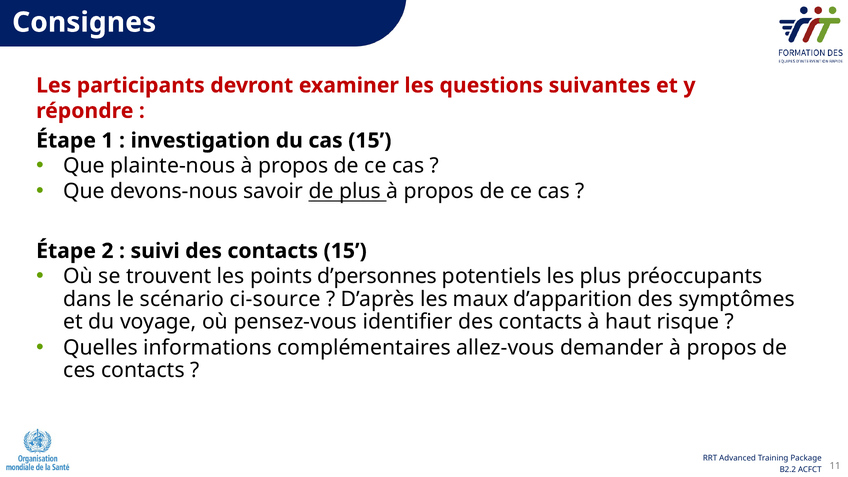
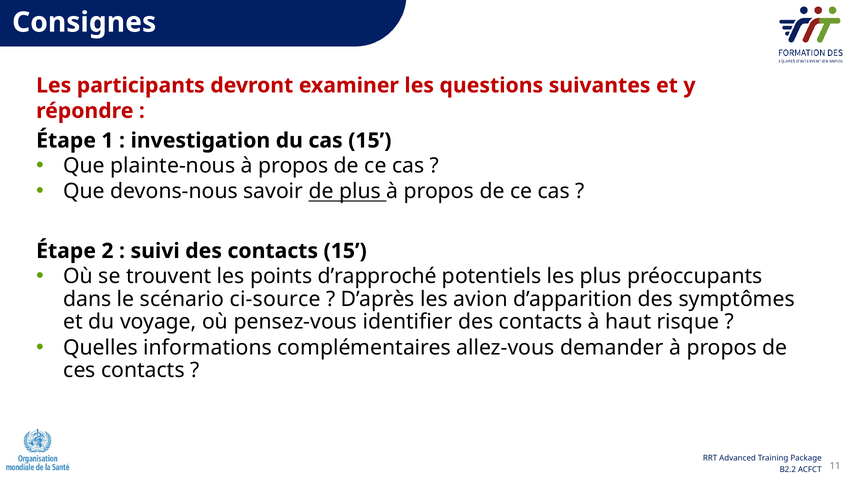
d’personnes: d’personnes -> d’rapproché
maux: maux -> avion
